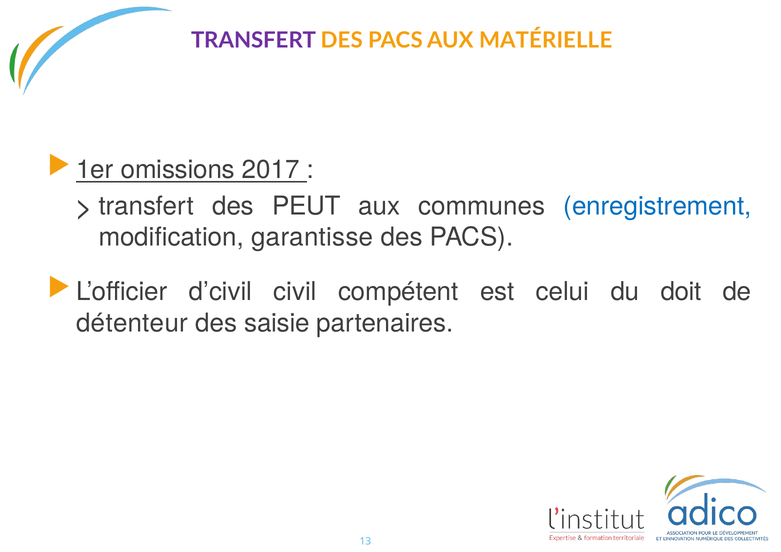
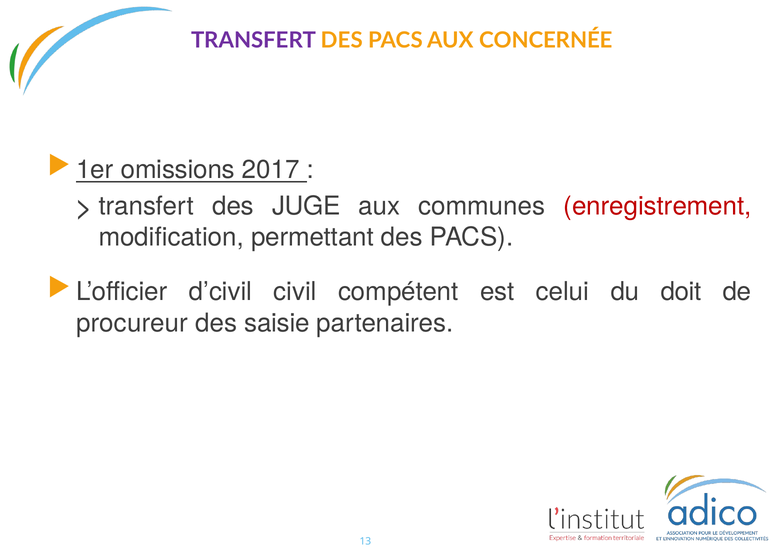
MATÉRIELLE: MATÉRIELLE -> CONCERNÉE
PEUT: PEUT -> JUGE
enregistrement colour: blue -> red
garantisse: garantisse -> permettant
détenteur: détenteur -> procureur
